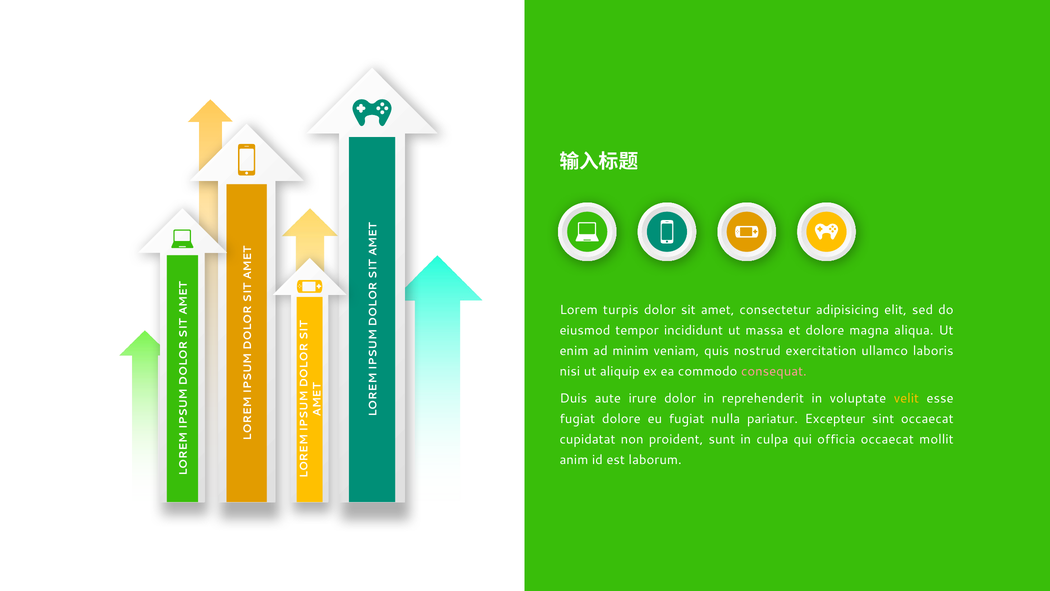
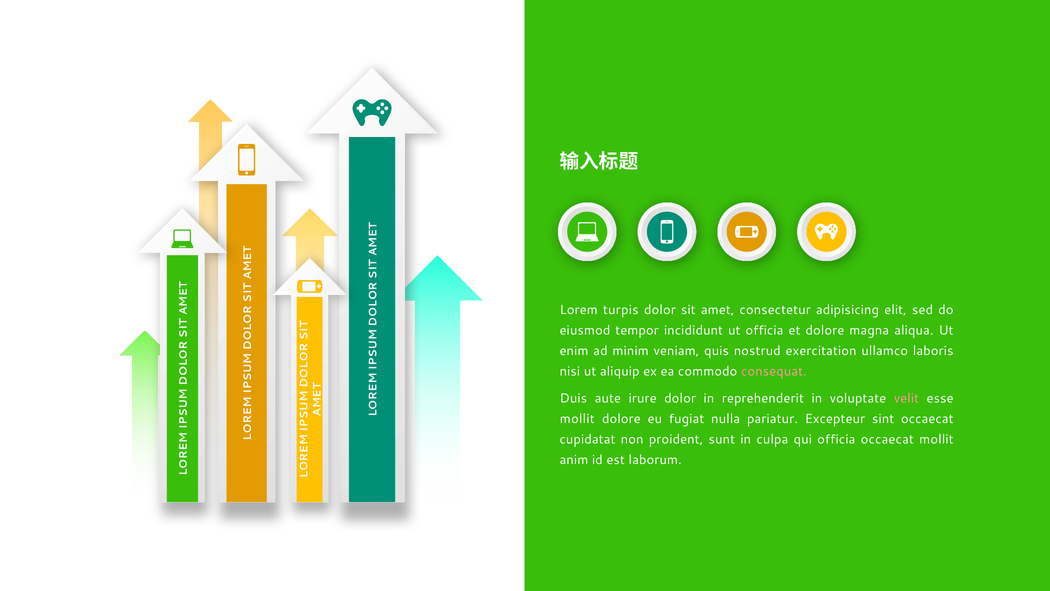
ut massa: massa -> officia
velit colour: yellow -> pink
fugiat at (577, 418): fugiat -> mollit
